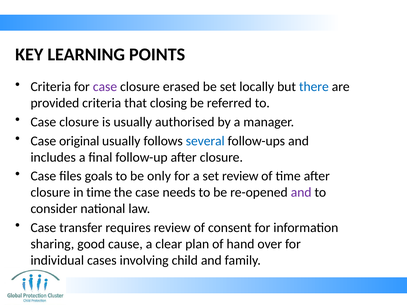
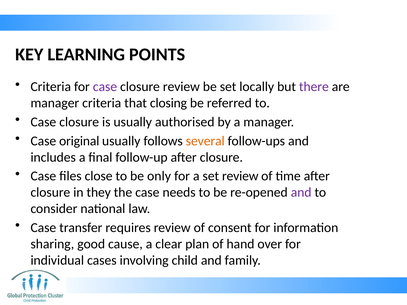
closure erased: erased -> review
there colour: blue -> purple
provided at (55, 103): provided -> manager
several colour: blue -> orange
goals: goals -> close
in time: time -> they
